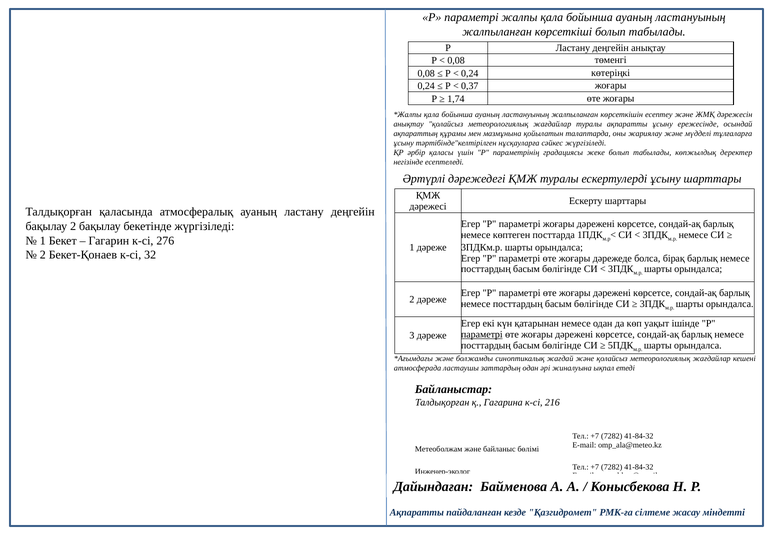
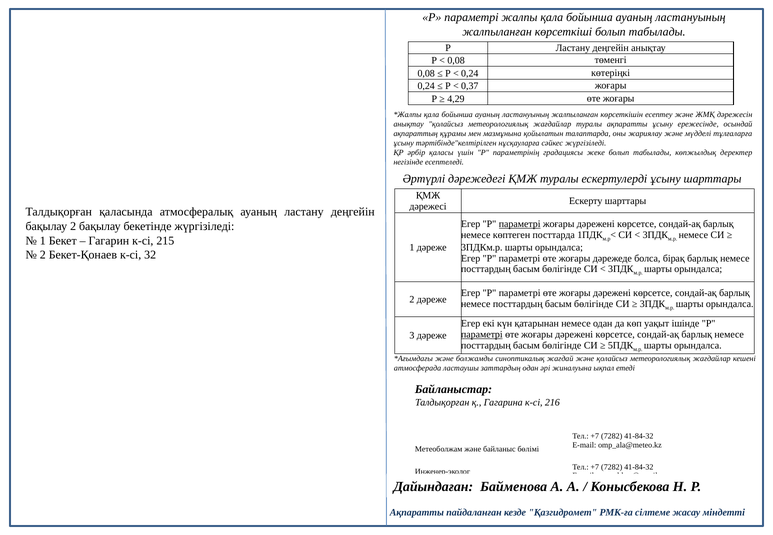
1,74: 1,74 -> 4,29
параметрі at (520, 224) underline: none -> present
276: 276 -> 215
